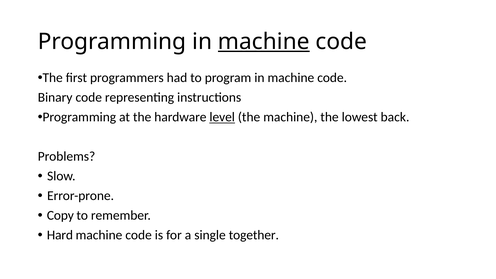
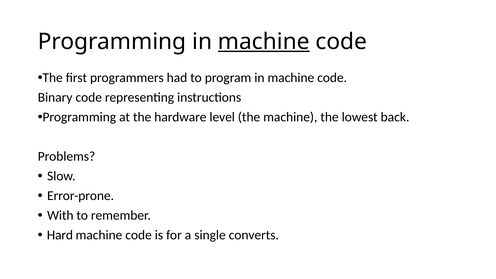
level underline: present -> none
Copy: Copy -> With
together: together -> converts
